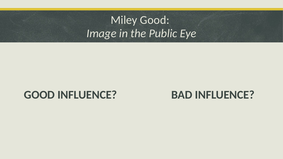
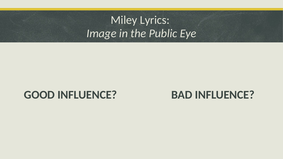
Miley Good: Good -> Lyrics
